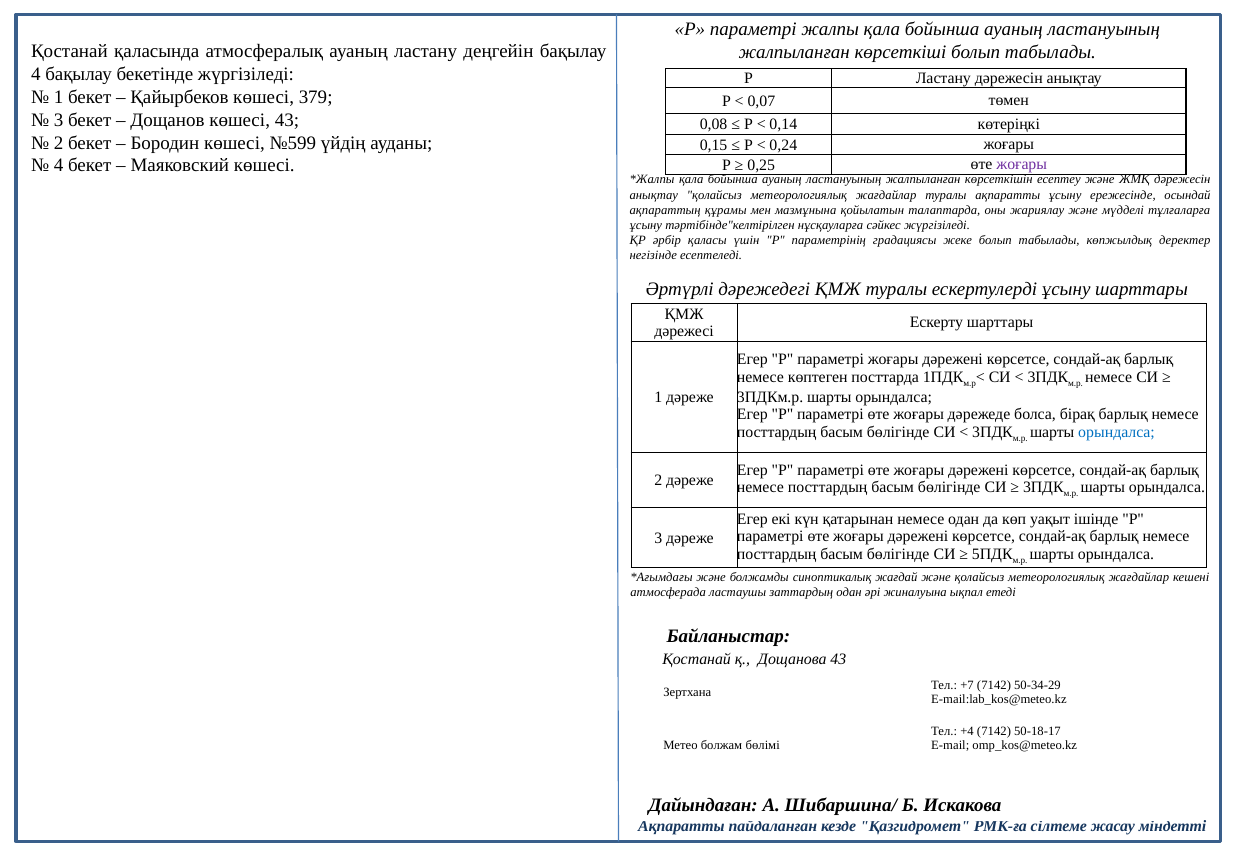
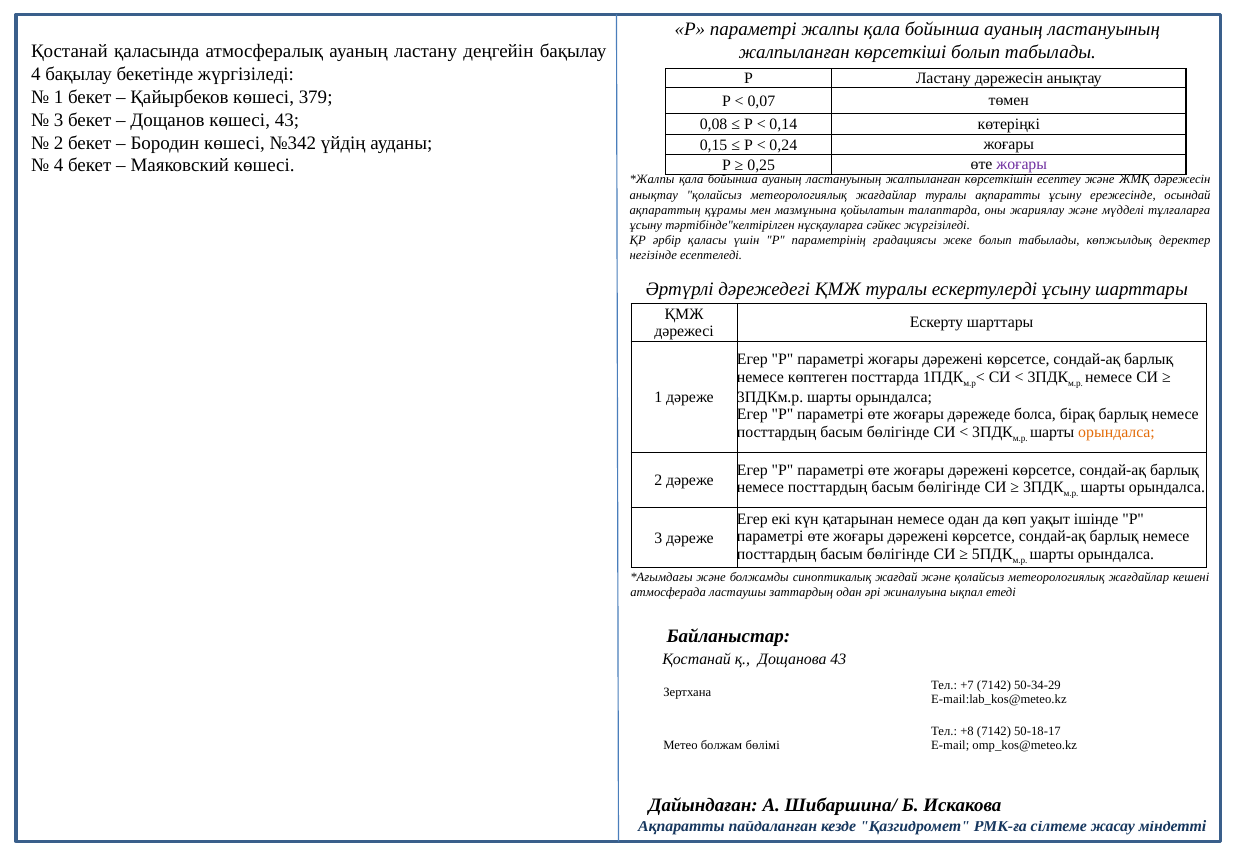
№599: №599 -> №342
орындалса at (1117, 432) colour: blue -> orange
+4: +4 -> +8
